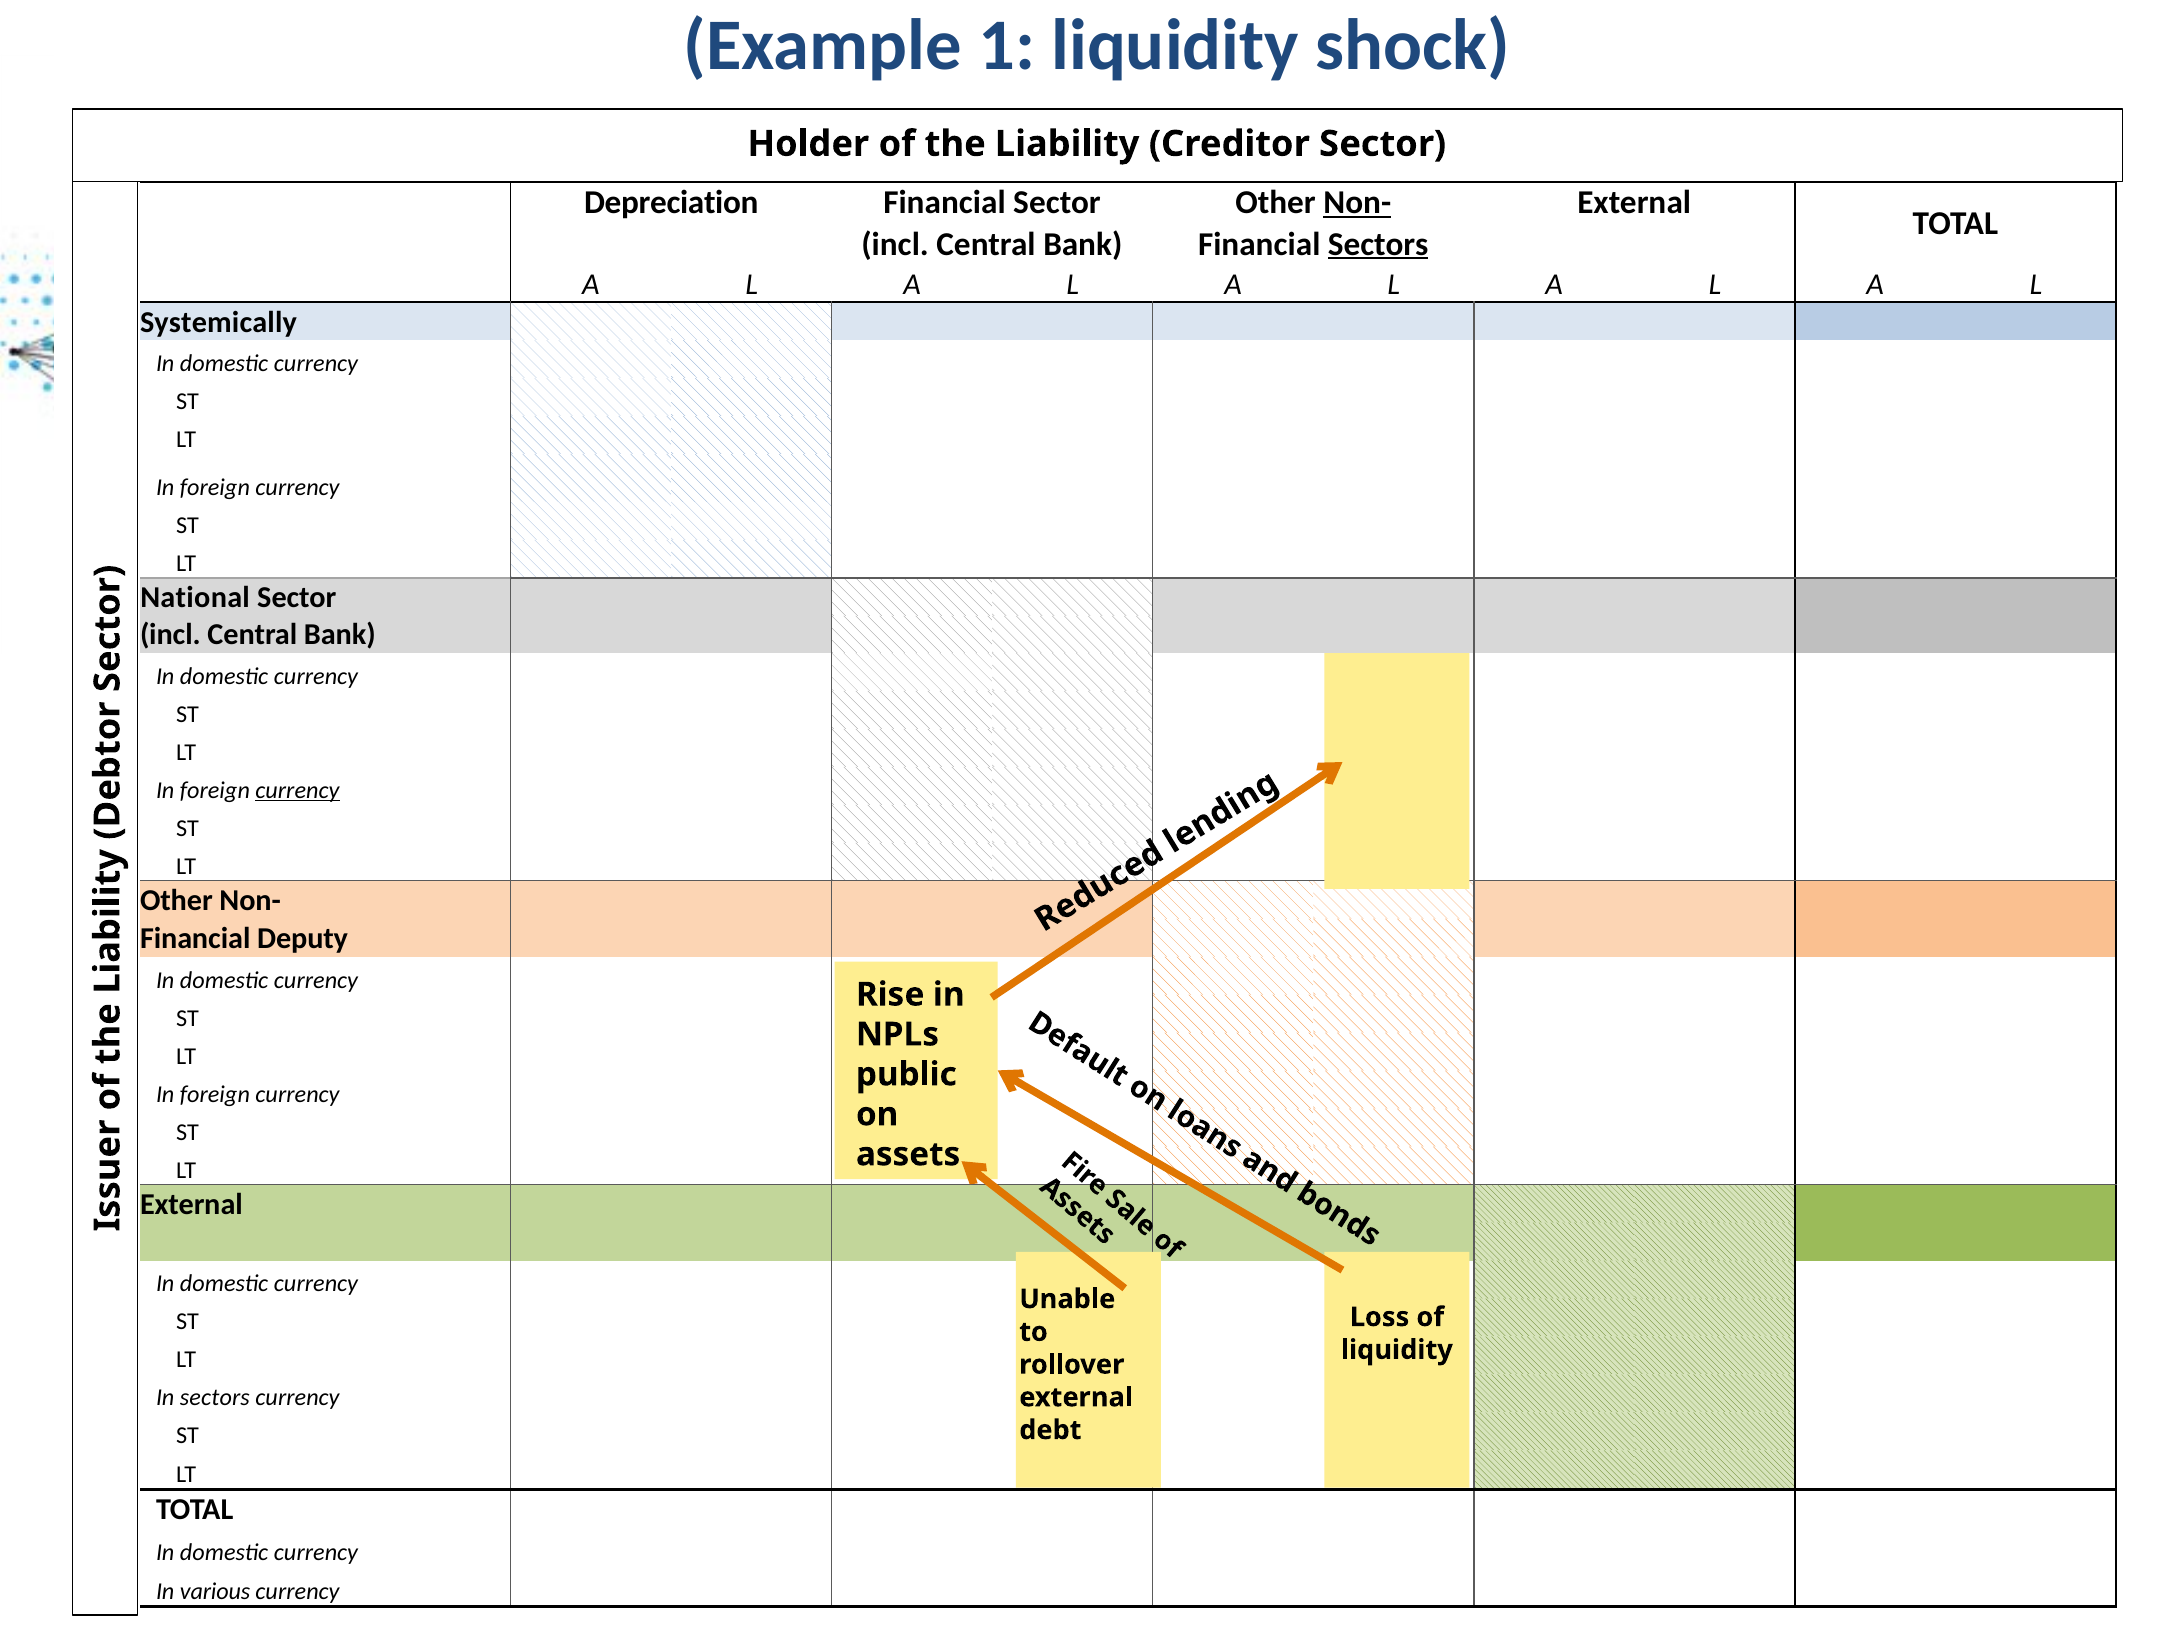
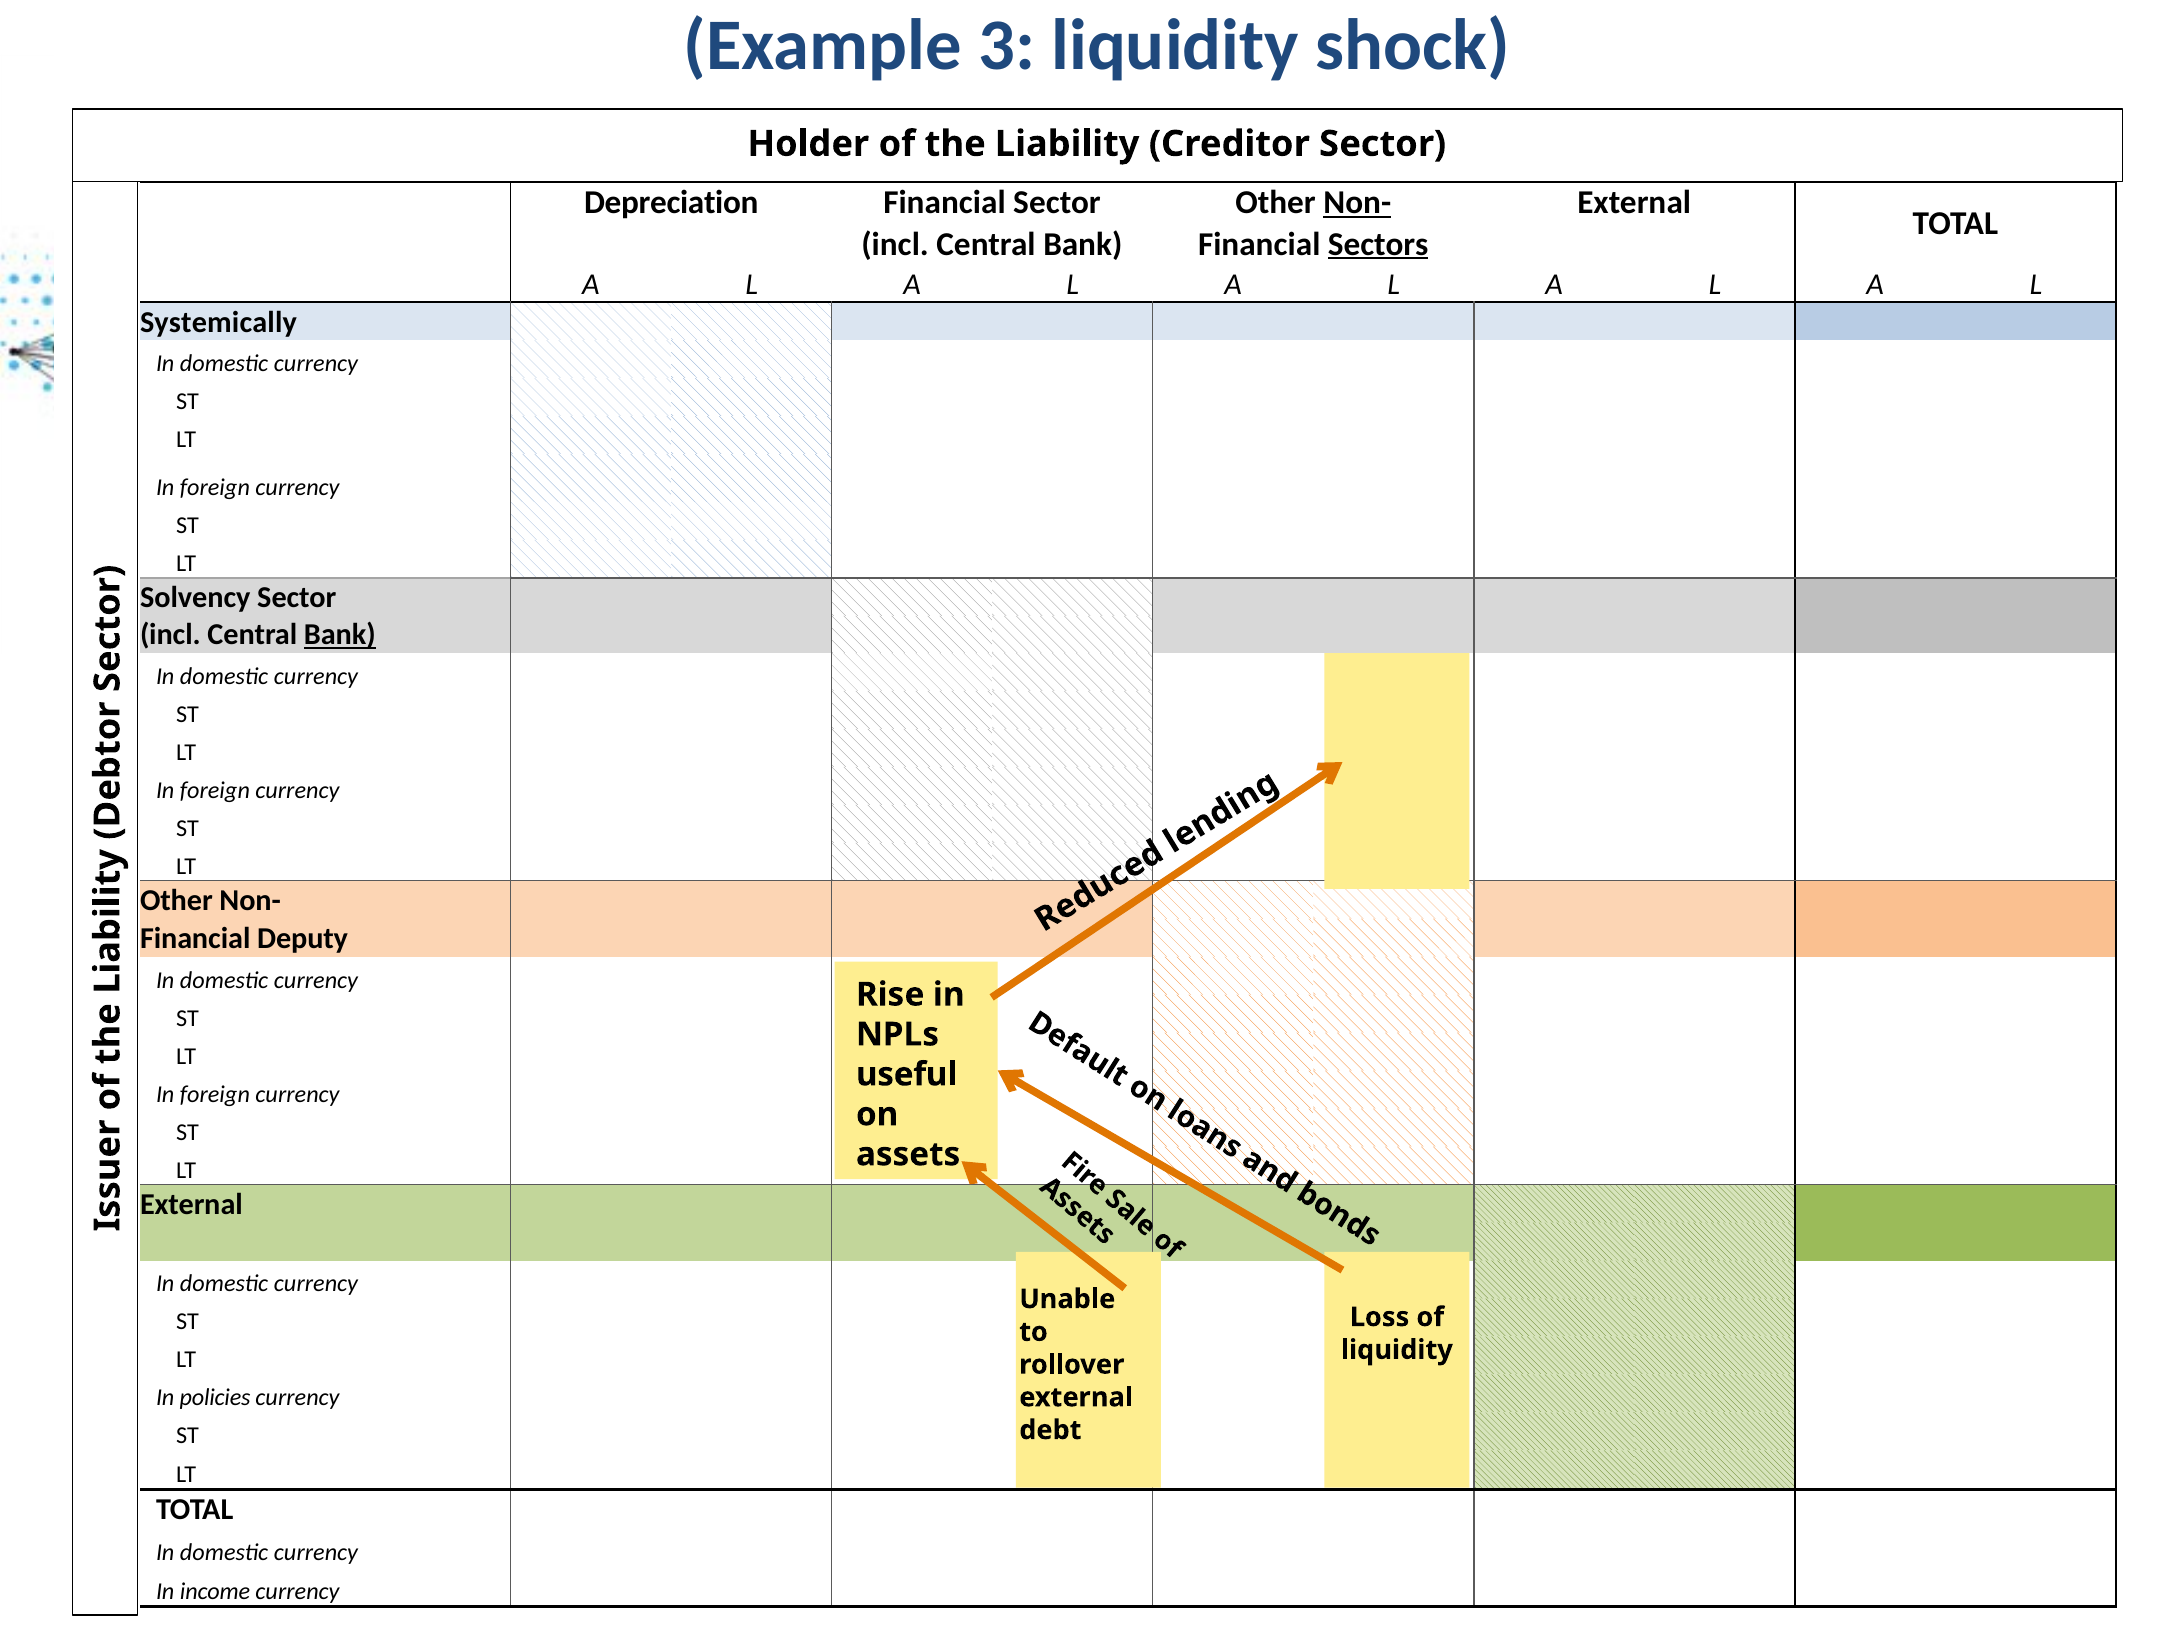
1: 1 -> 3
National: National -> Solvency
Bank at (340, 635) underline: none -> present
currency at (297, 790) underline: present -> none
public: public -> useful
In sectors: sectors -> policies
various: various -> income
